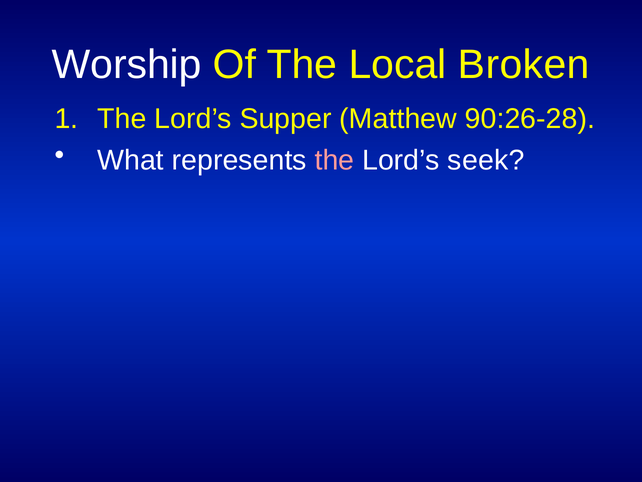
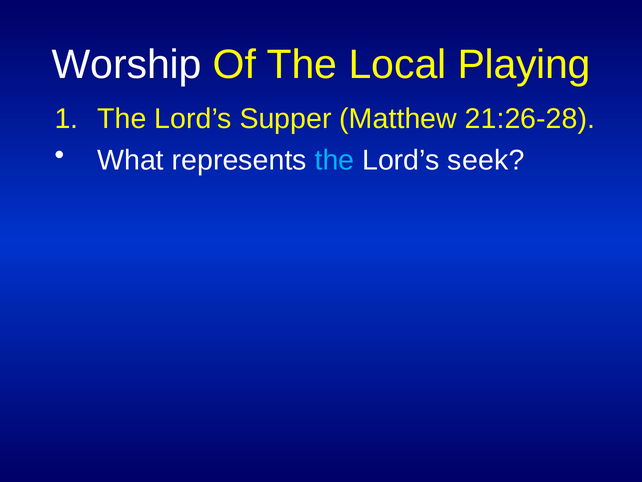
Broken: Broken -> Playing
90:26-28: 90:26-28 -> 21:26-28
the at (334, 160) colour: pink -> light blue
